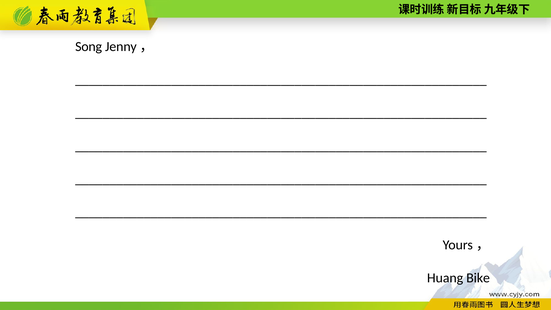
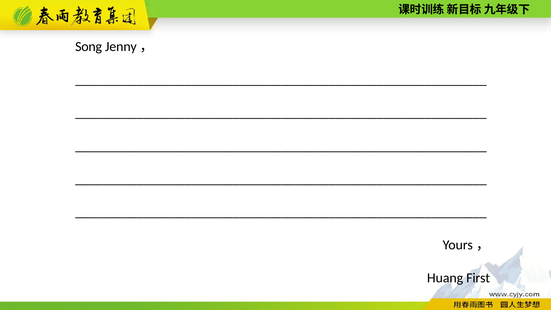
Bike: Bike -> First
